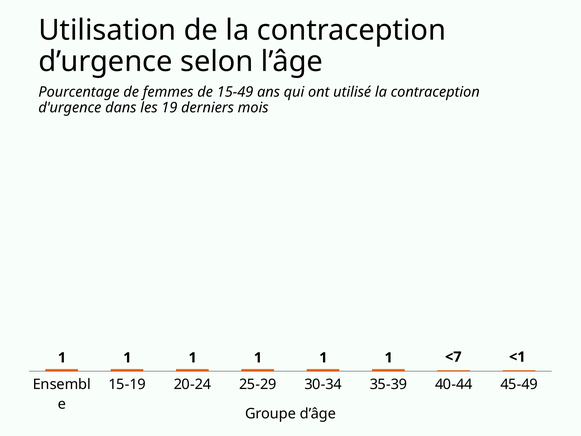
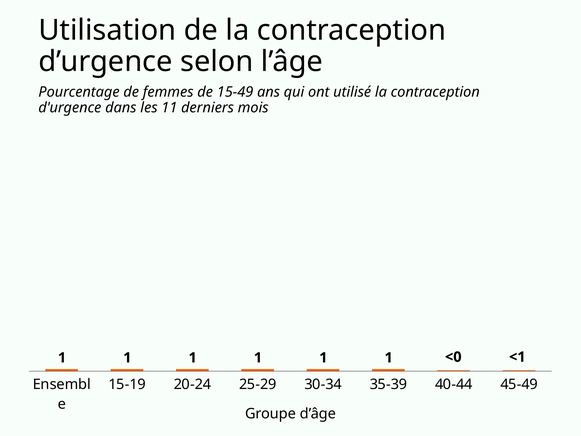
19: 19 -> 11
<7: <7 -> <0
